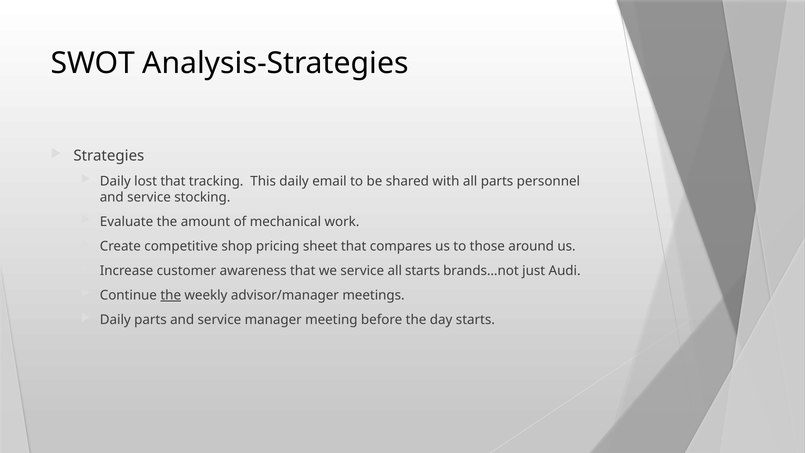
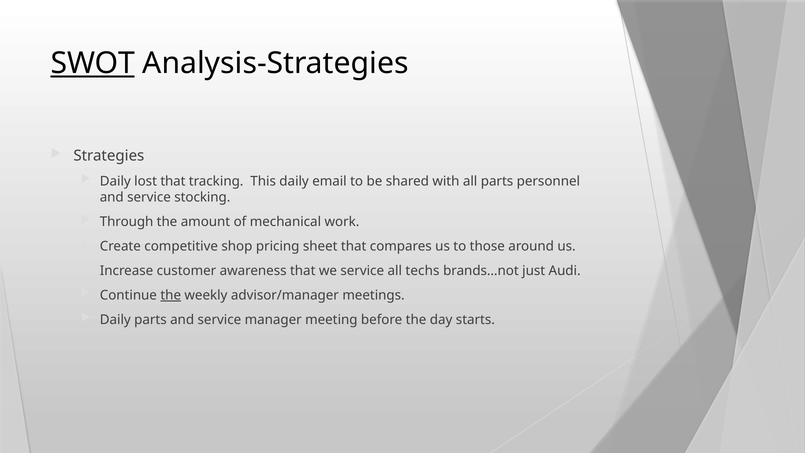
SWOT underline: none -> present
Evaluate: Evaluate -> Through
all starts: starts -> techs
